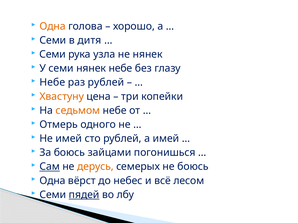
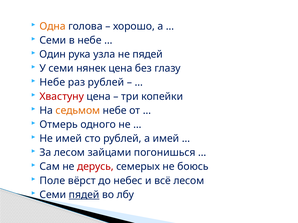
в дитя: дитя -> небе
Семи at (53, 54): Семи -> Один
не нянек: нянек -> пядей
нянек небе: небе -> цена
Хвастуну colour: orange -> red
За боюсь: боюсь -> лесом
Сам underline: present -> none
дерусь colour: orange -> red
Одна at (52, 181): Одна -> Поле
